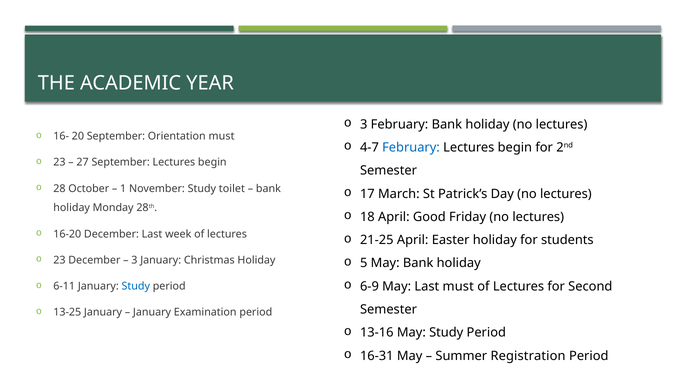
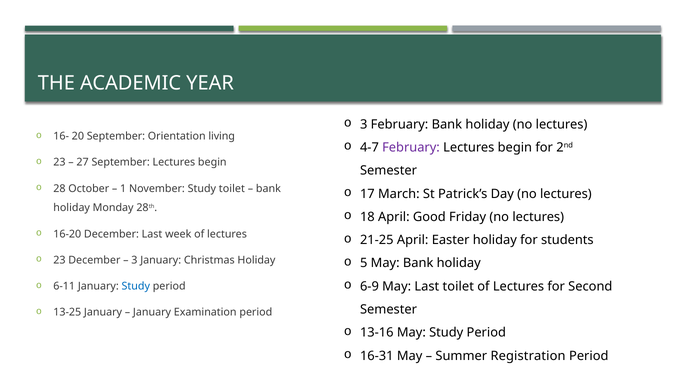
Orientation must: must -> living
February at (411, 147) colour: blue -> purple
Last must: must -> toilet
